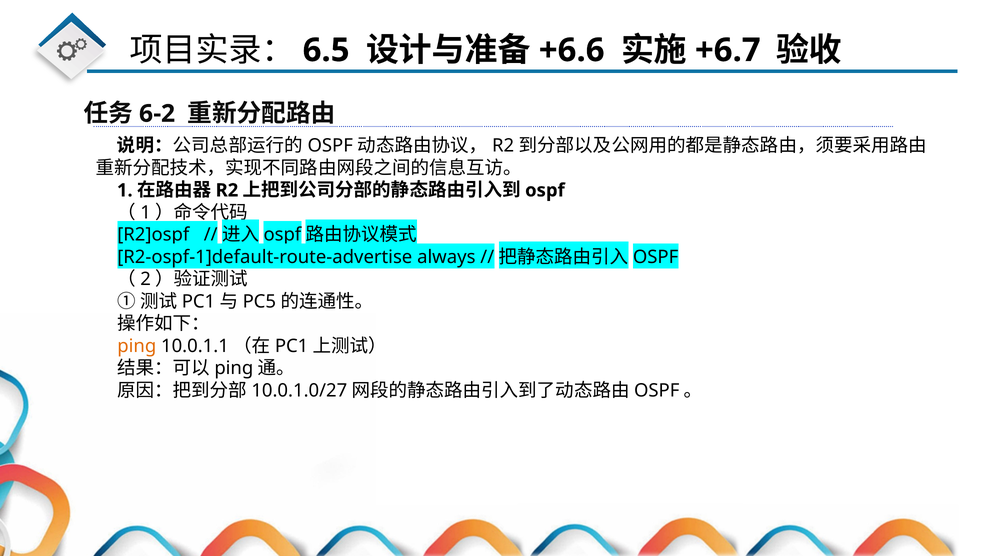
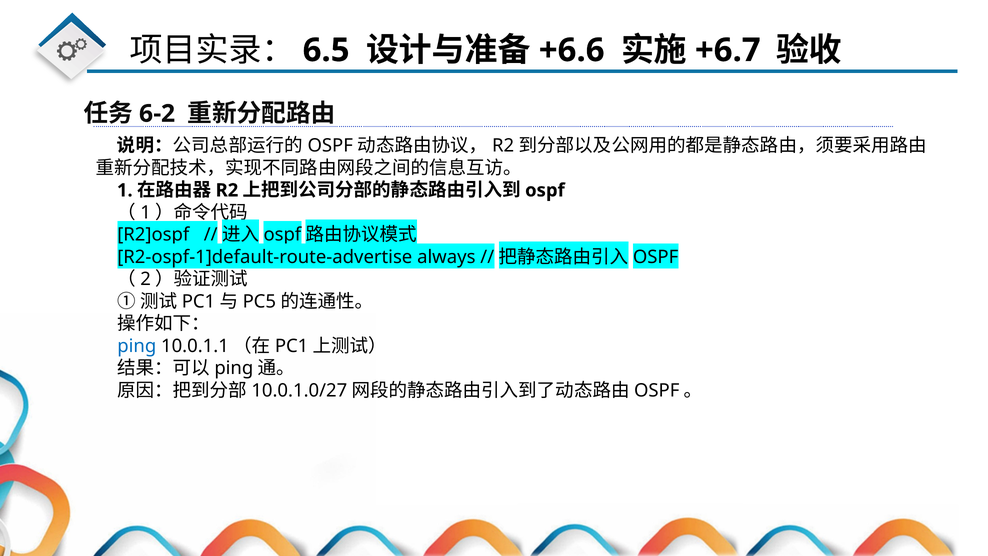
ping colour: orange -> blue
